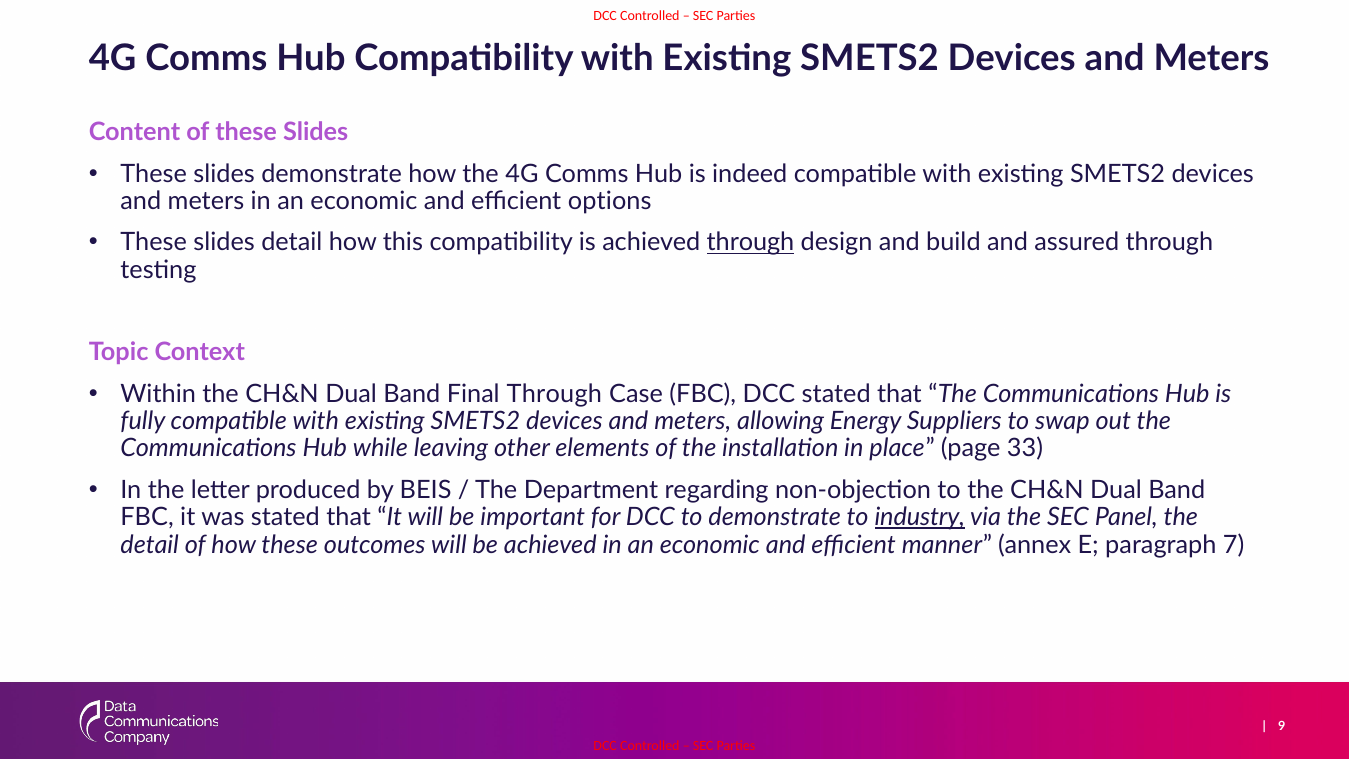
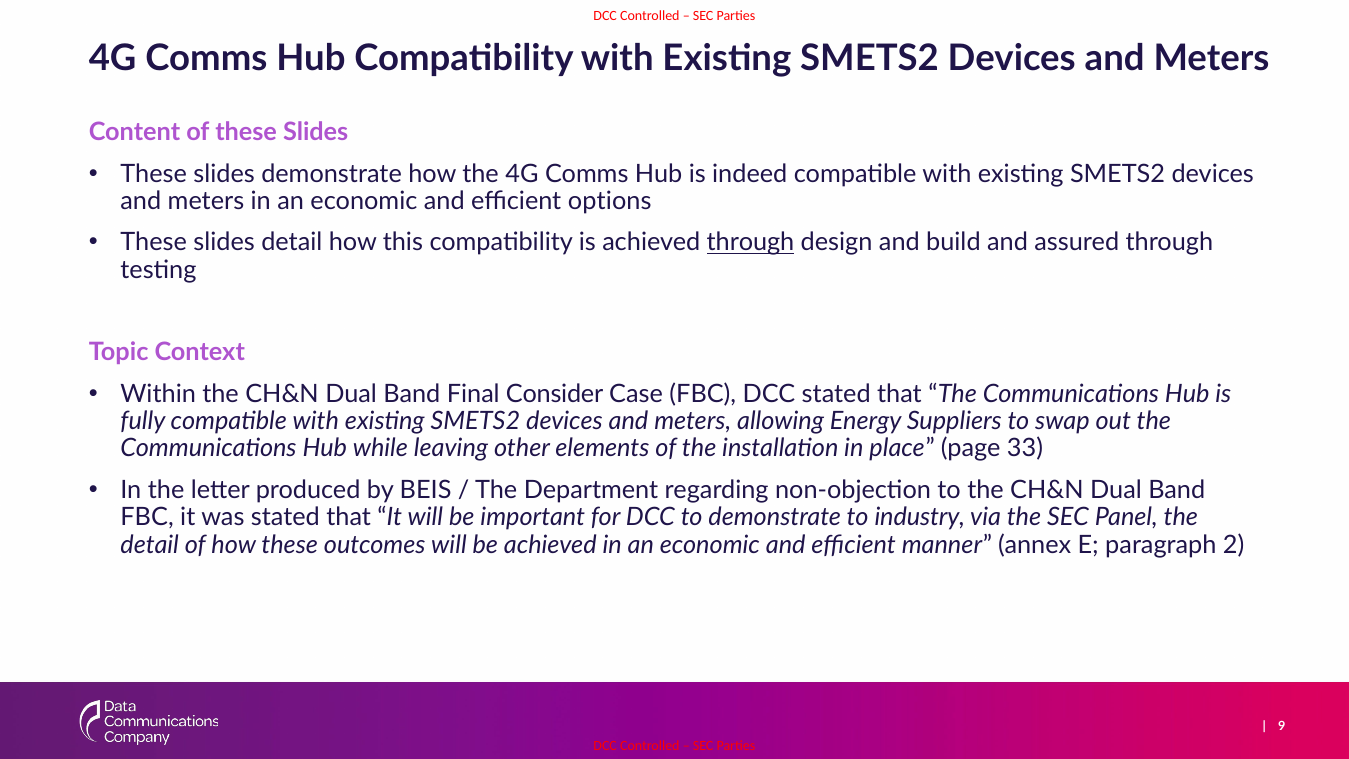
Final Through: Through -> Consider
industry underline: present -> none
7: 7 -> 2
